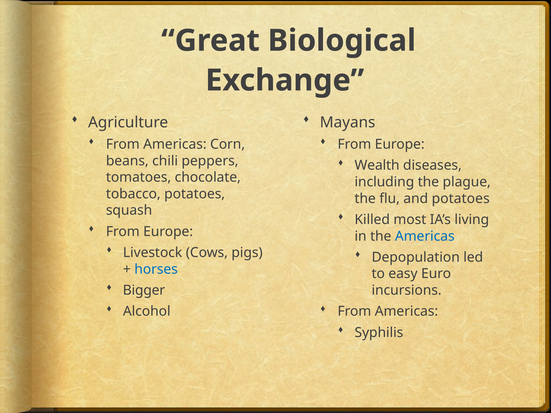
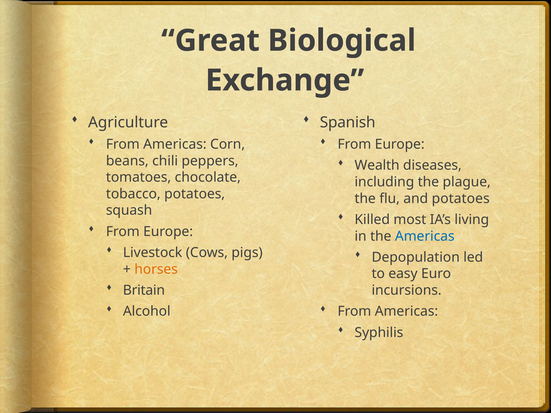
Mayans: Mayans -> Spanish
horses colour: blue -> orange
Bigger: Bigger -> Britain
